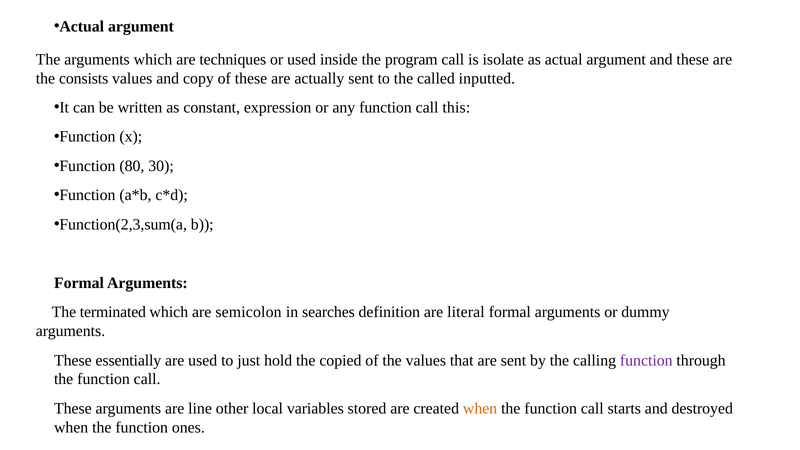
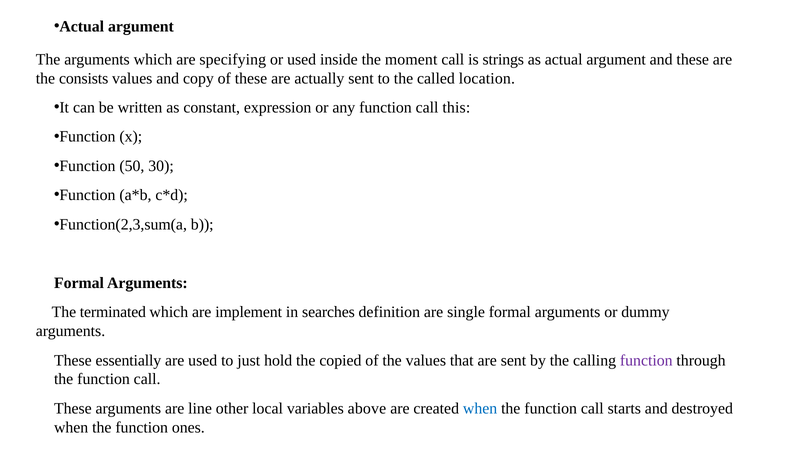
techniques: techniques -> specifying
program: program -> moment
isolate: isolate -> strings
inputted: inputted -> location
80: 80 -> 50
semicolon: semicolon -> implement
literal: literal -> single
stored: stored -> above
when at (480, 408) colour: orange -> blue
